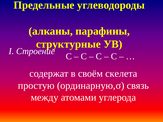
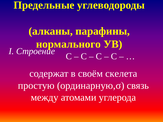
структурные: структурные -> нормального
